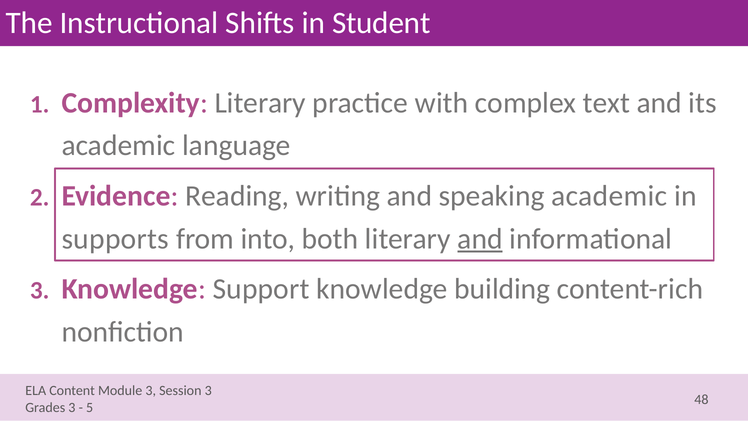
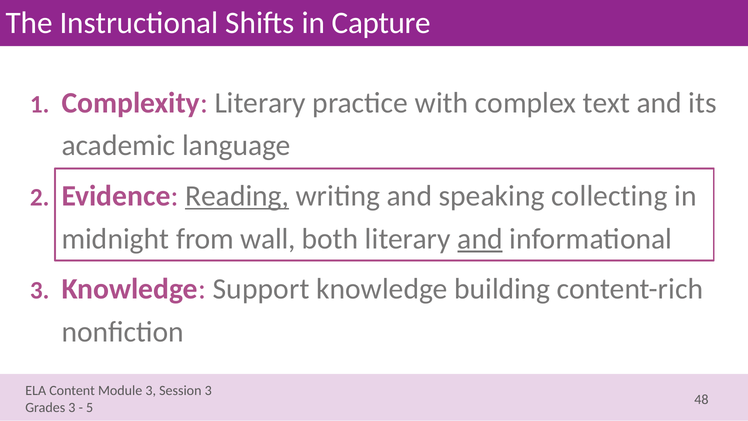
Student: Student -> Capture
Reading underline: none -> present
speaking academic: academic -> collecting
supports: supports -> midnight
into: into -> wall
